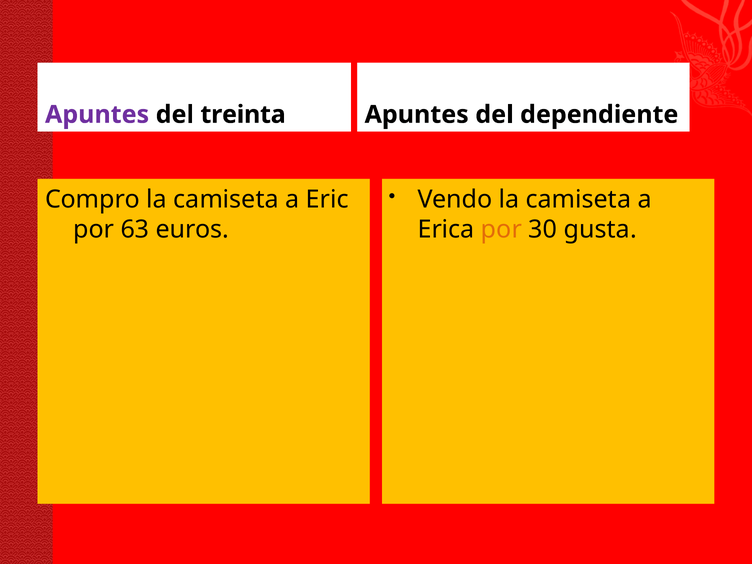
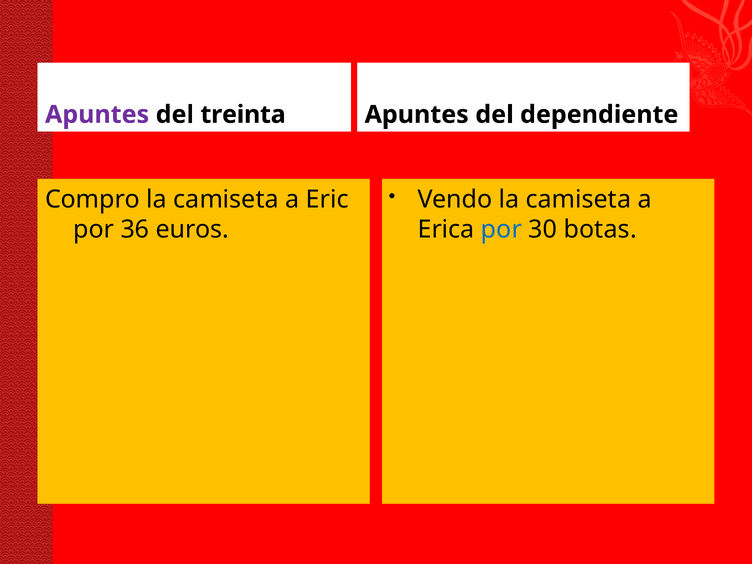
63: 63 -> 36
por at (501, 229) colour: orange -> blue
gusta: gusta -> botas
